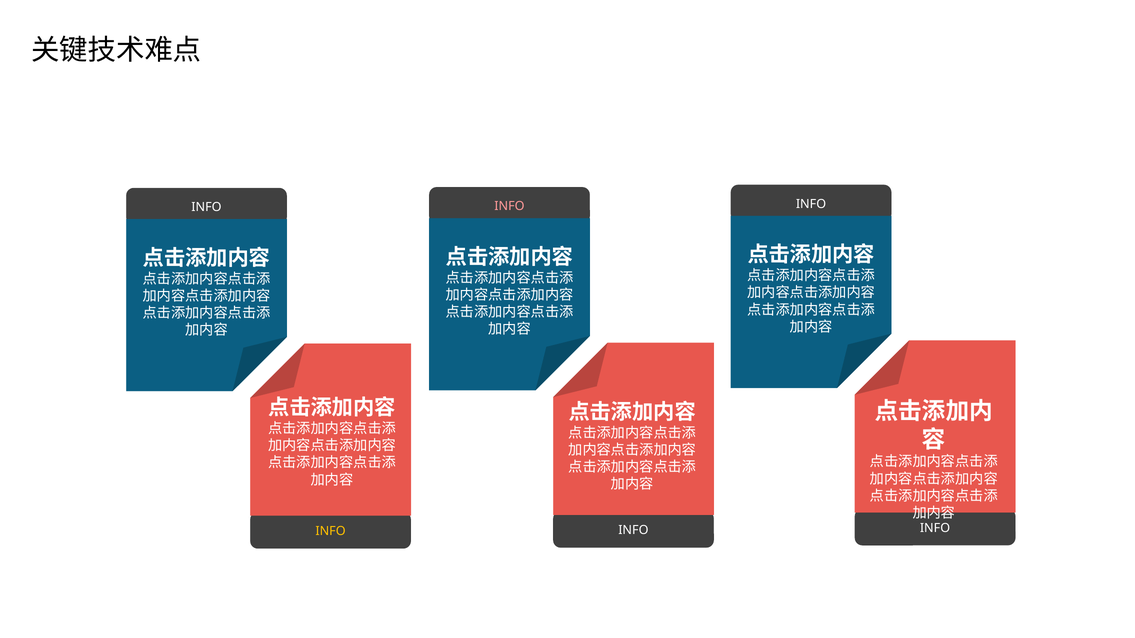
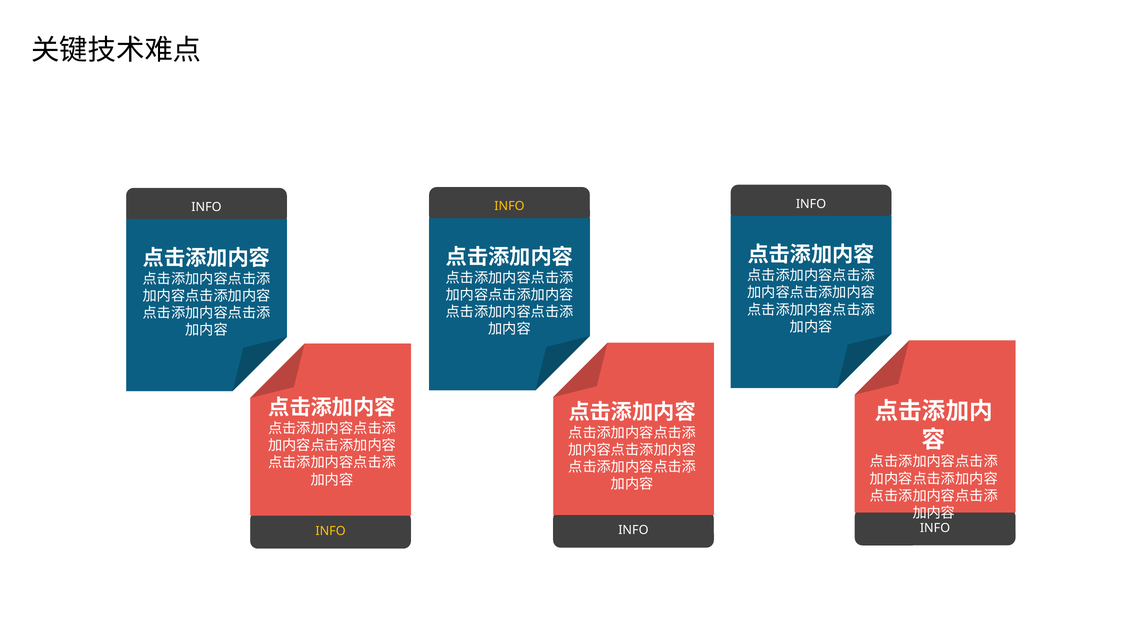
INFO at (509, 206) colour: pink -> yellow
